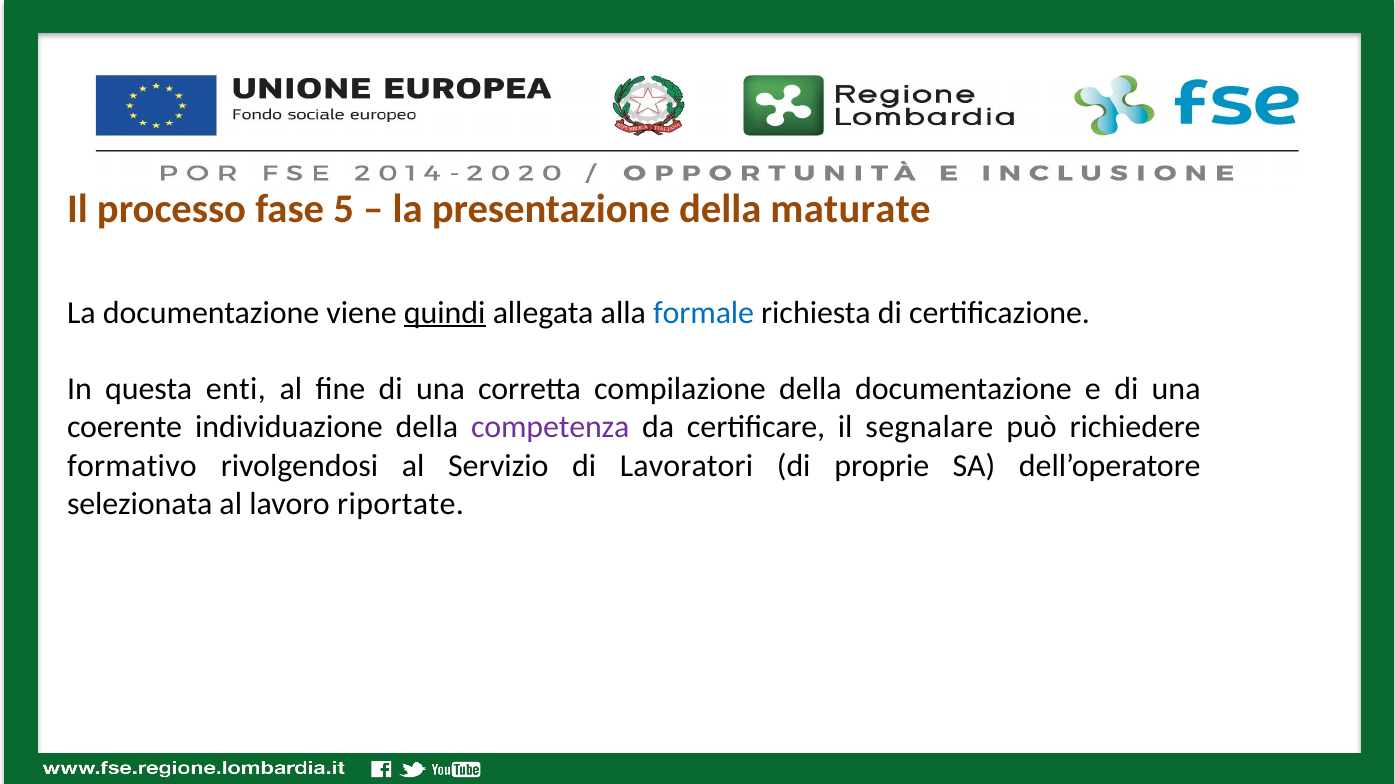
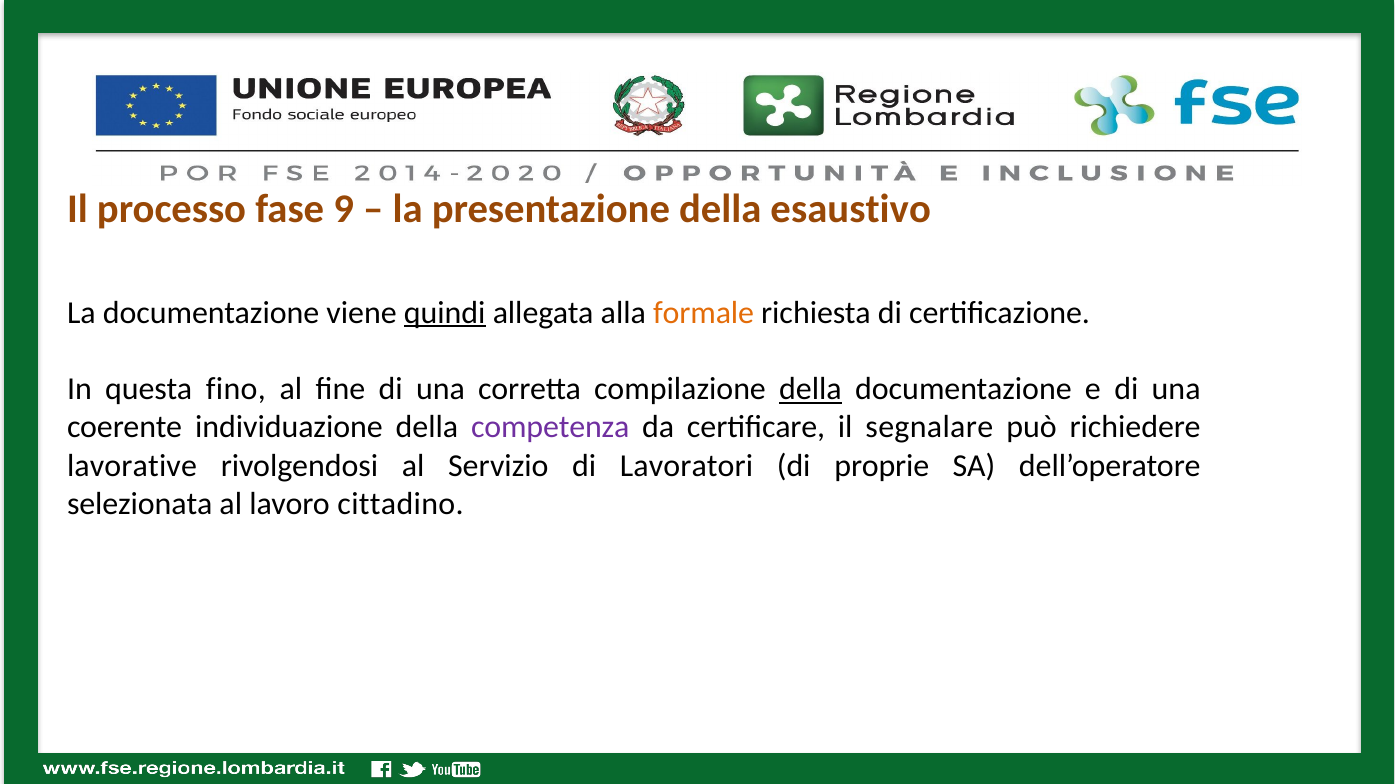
5: 5 -> 9
maturate: maturate -> esaustivo
formale colour: blue -> orange
enti: enti -> fino
della at (810, 389) underline: none -> present
formativo: formativo -> lavorative
riportate: riportate -> cittadino
